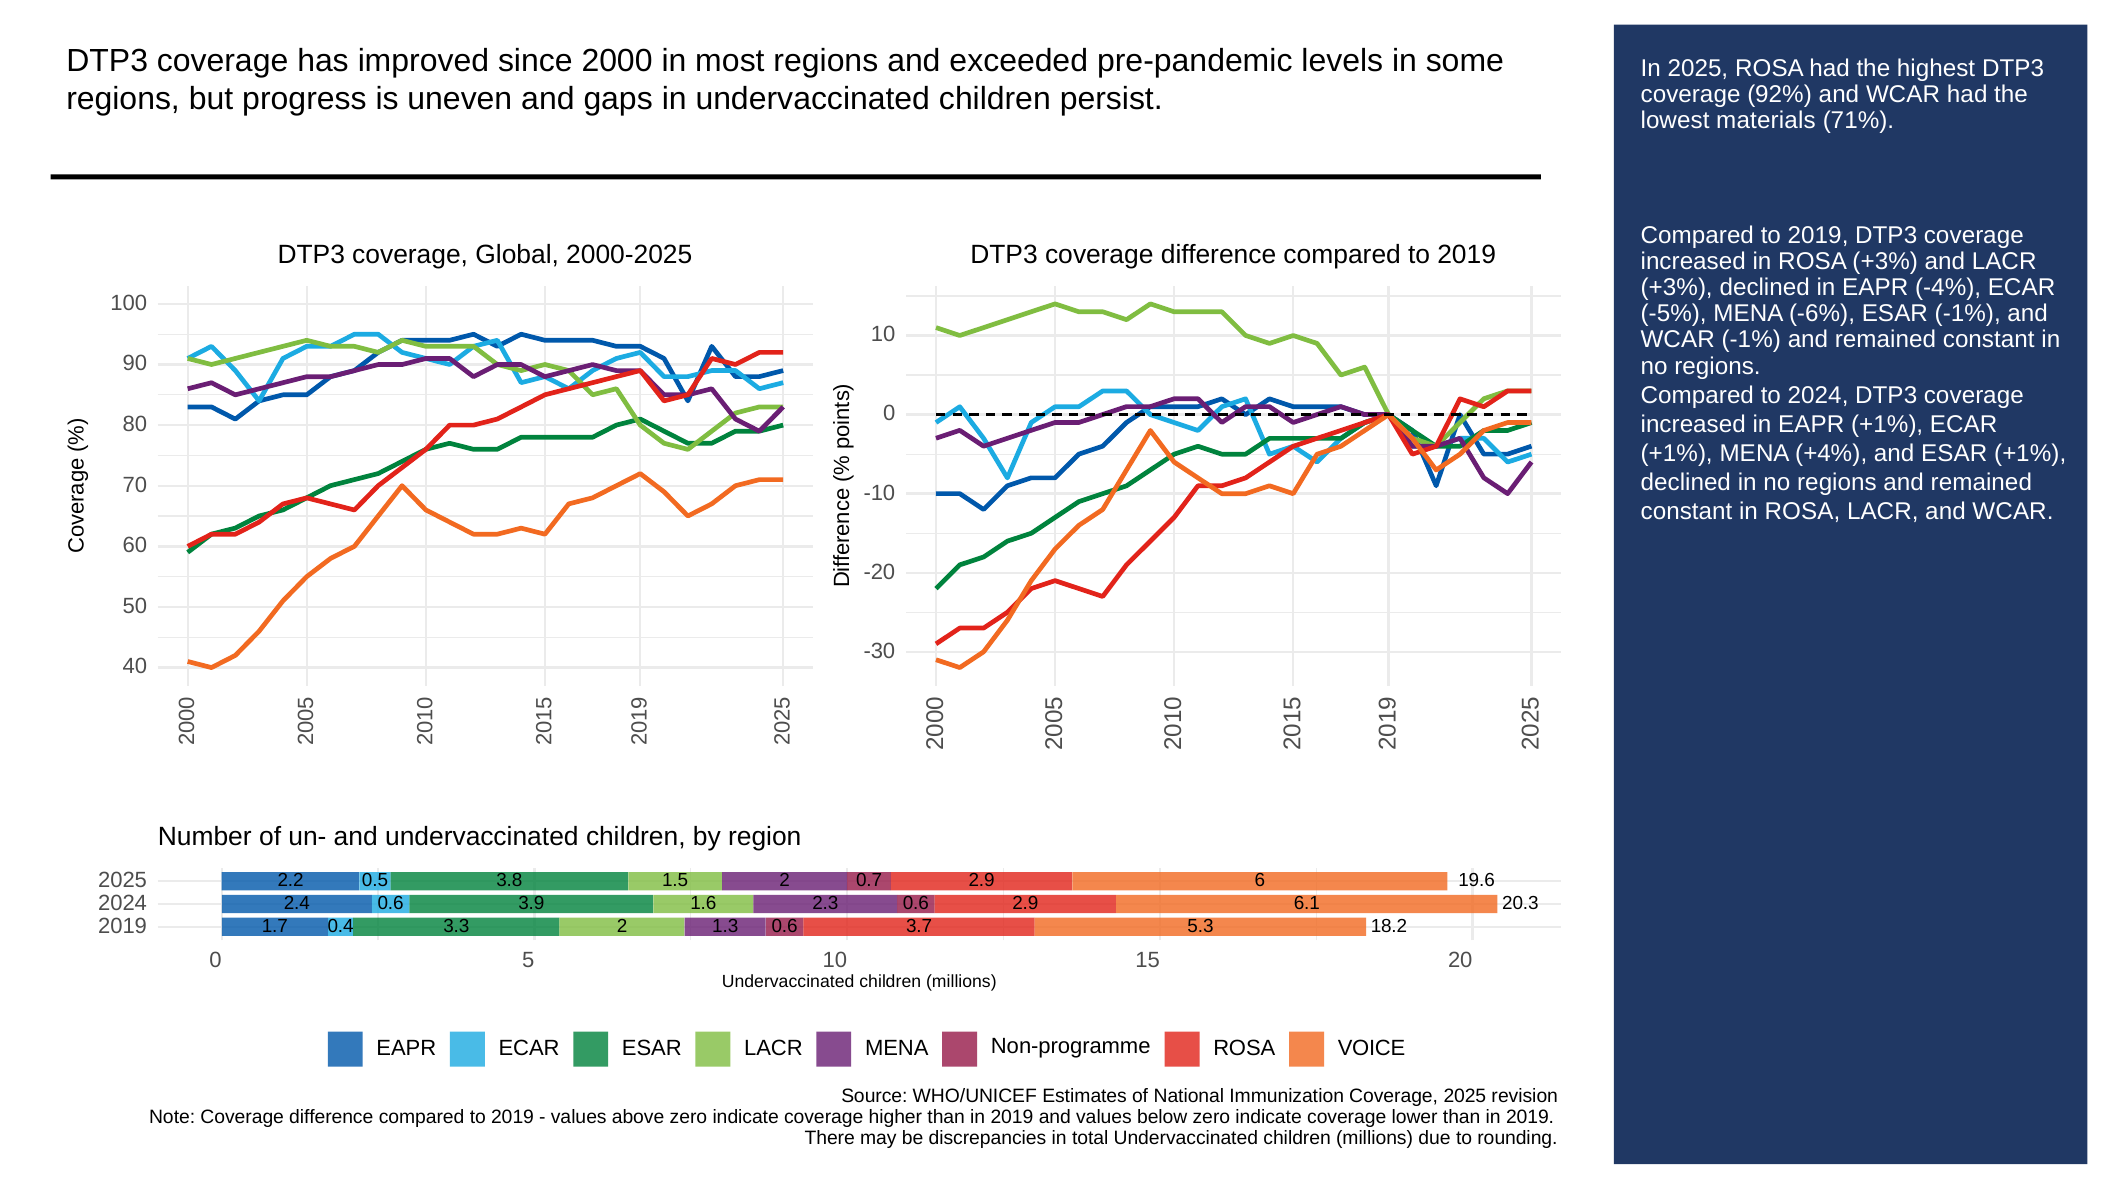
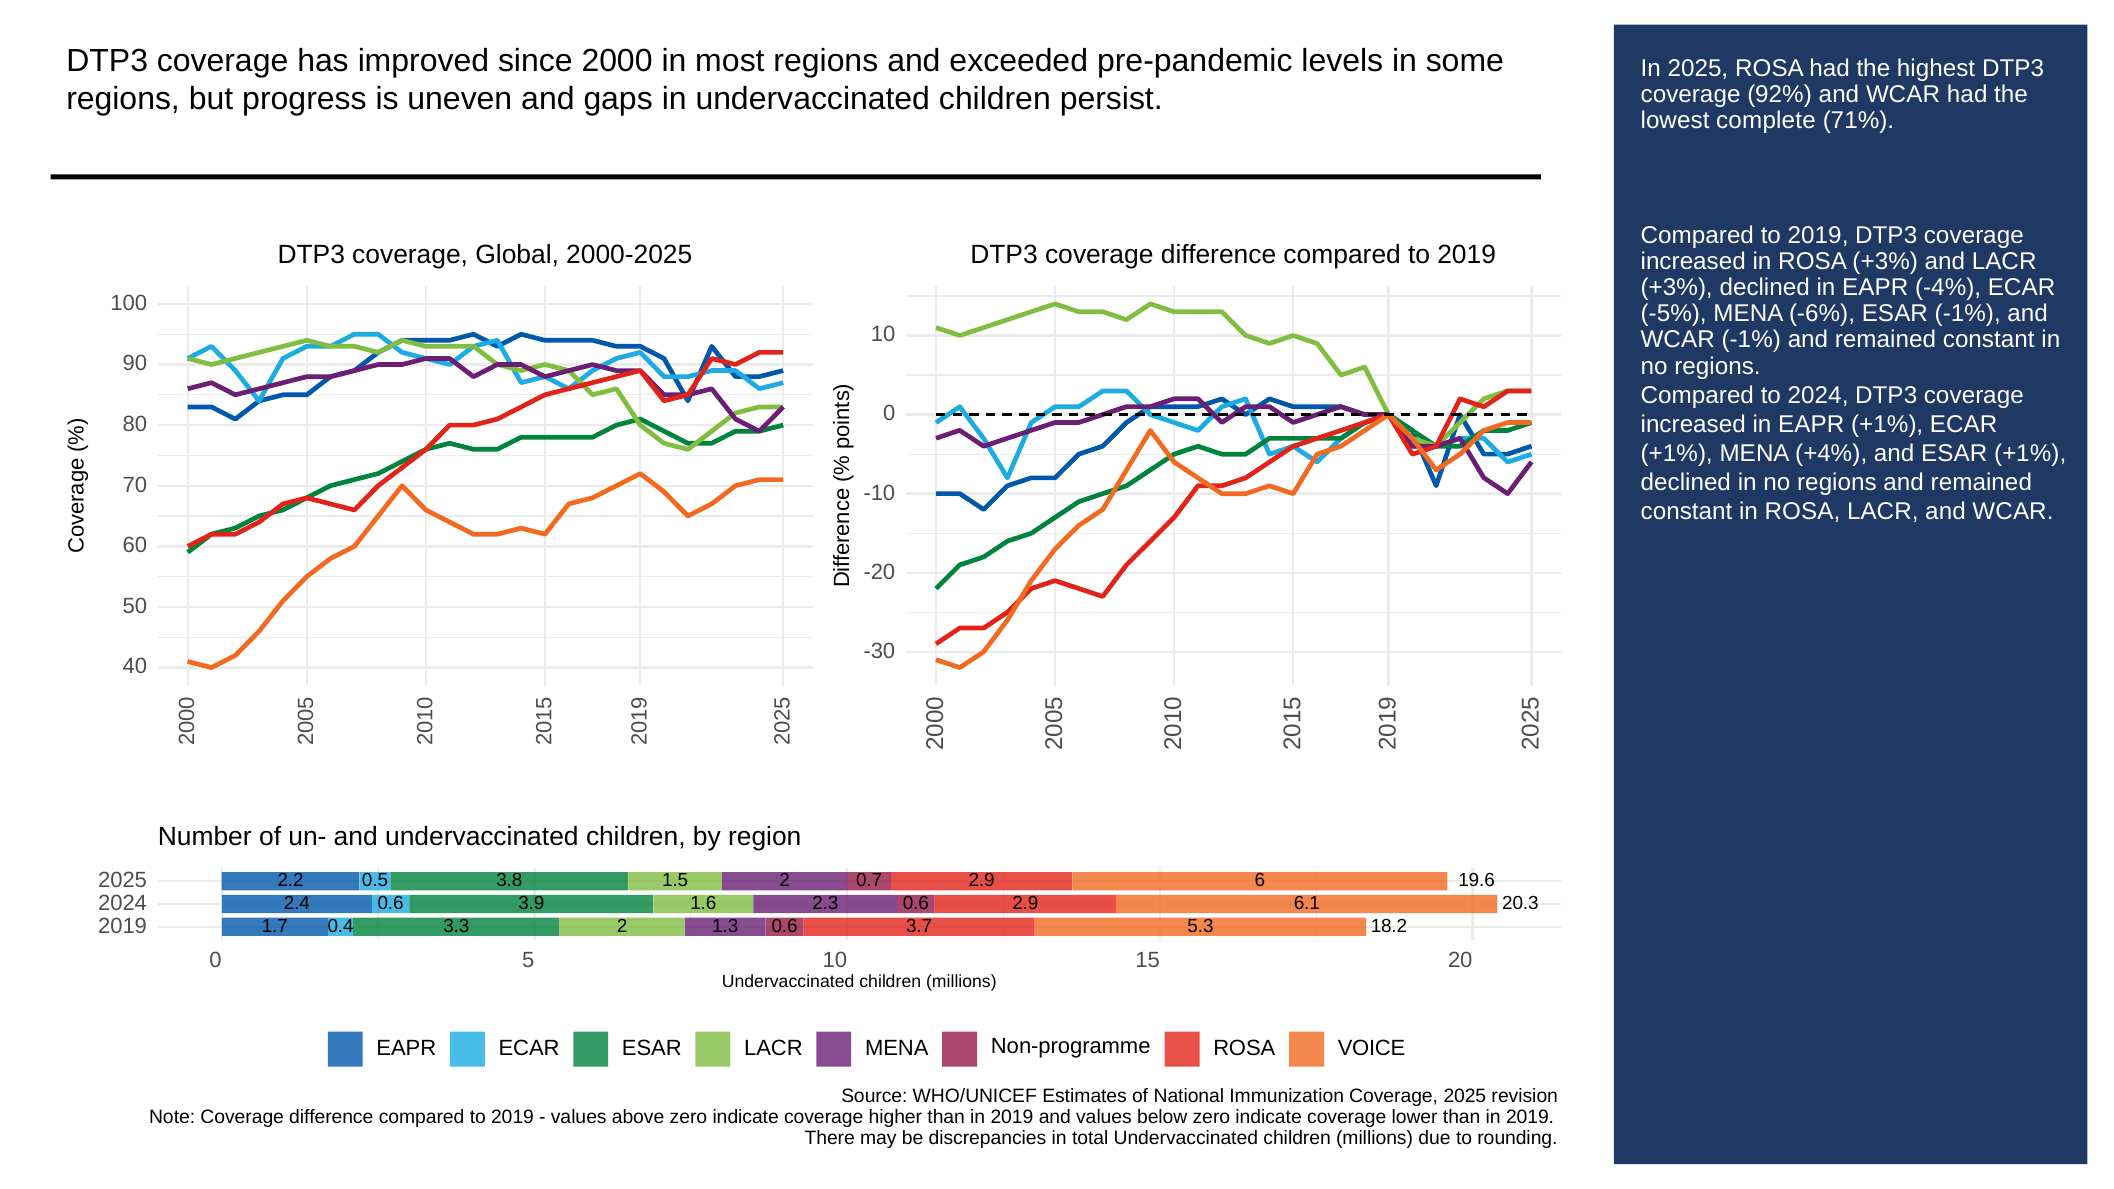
materials: materials -> complete
